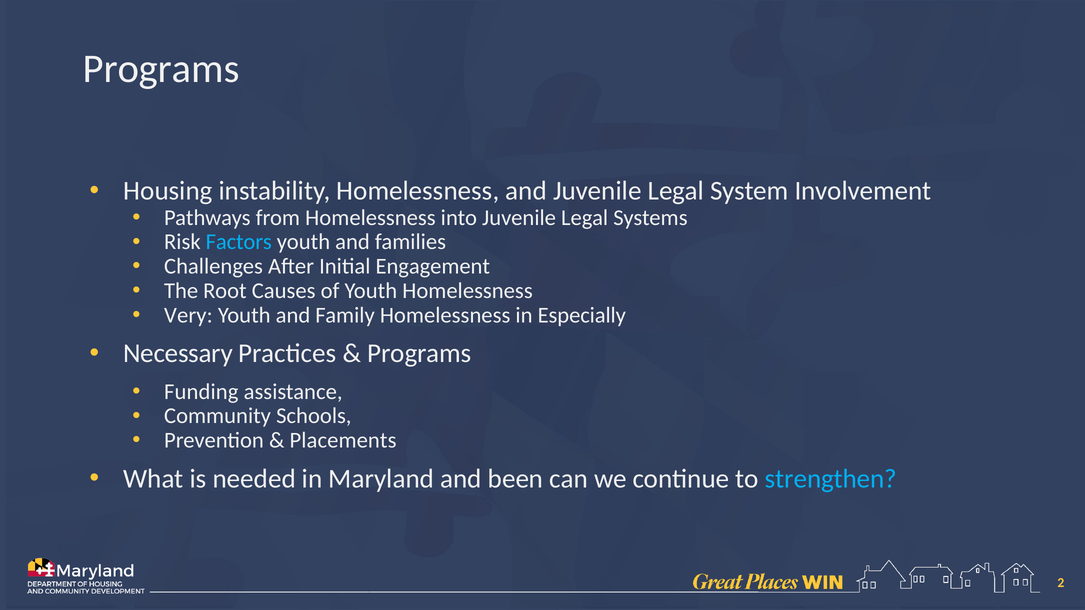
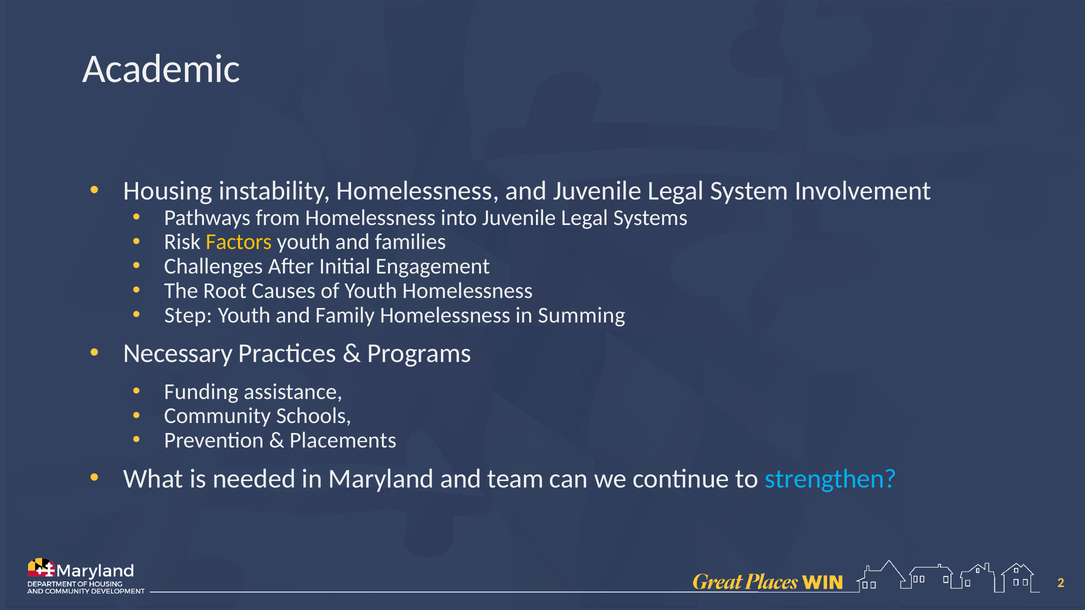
Programs at (161, 69): Programs -> Academic
Factors colour: light blue -> yellow
Very: Very -> Step
Especially: Especially -> Summing
been: been -> team
